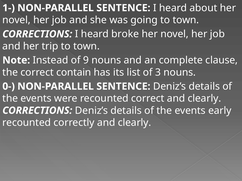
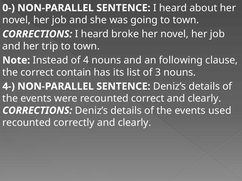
1-: 1- -> 0-
9: 9 -> 4
complete: complete -> following
0-: 0- -> 4-
early: early -> used
